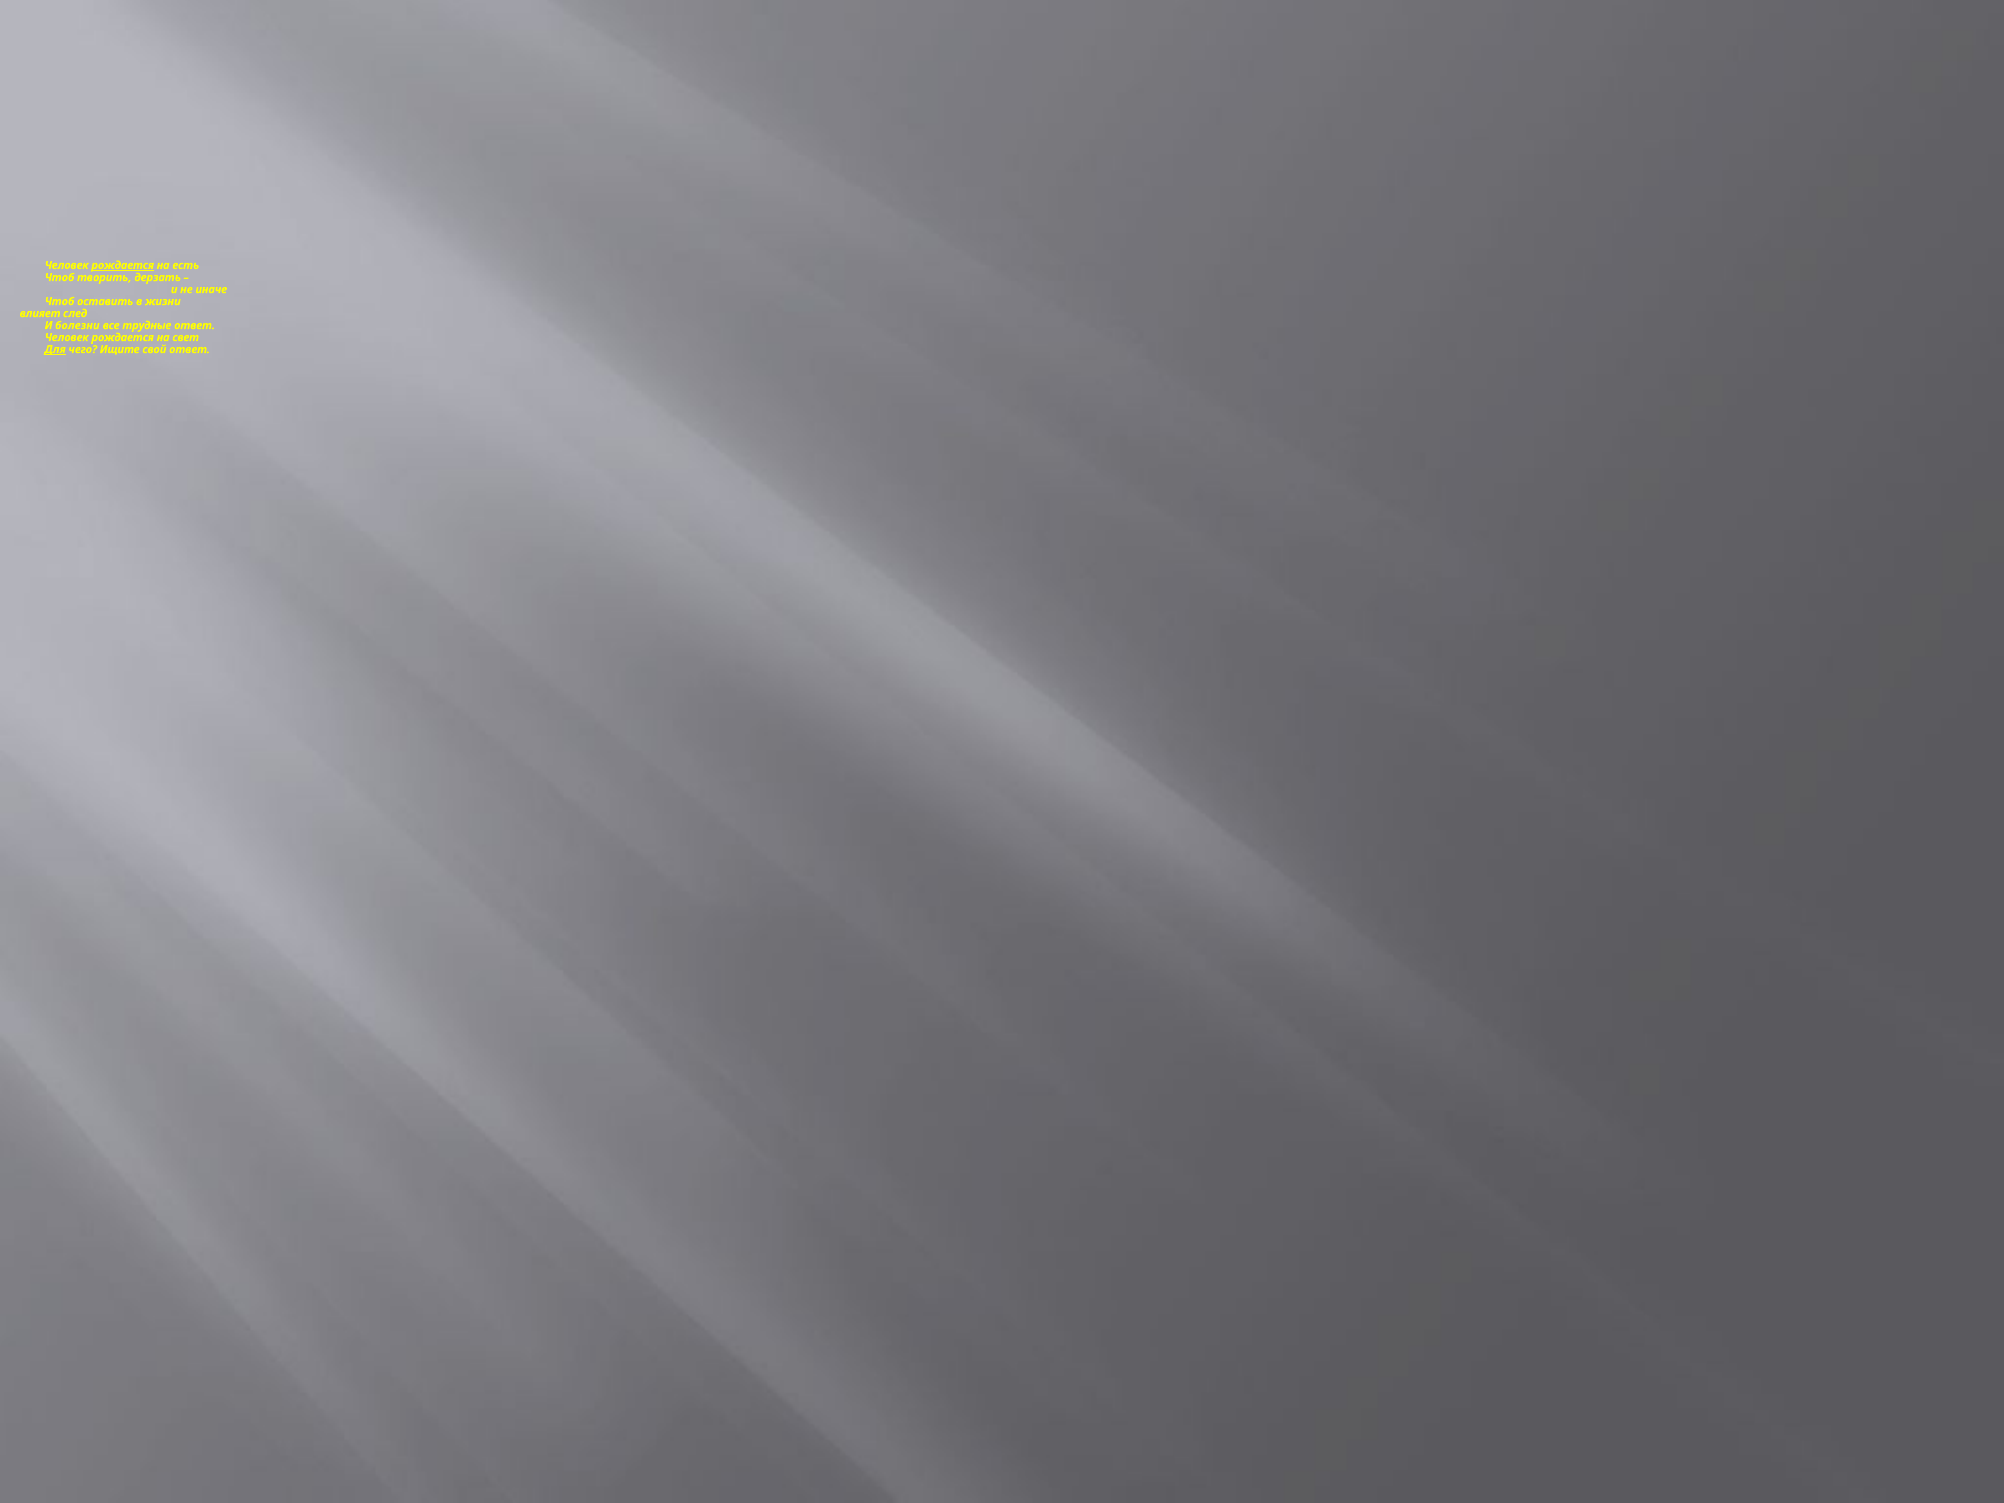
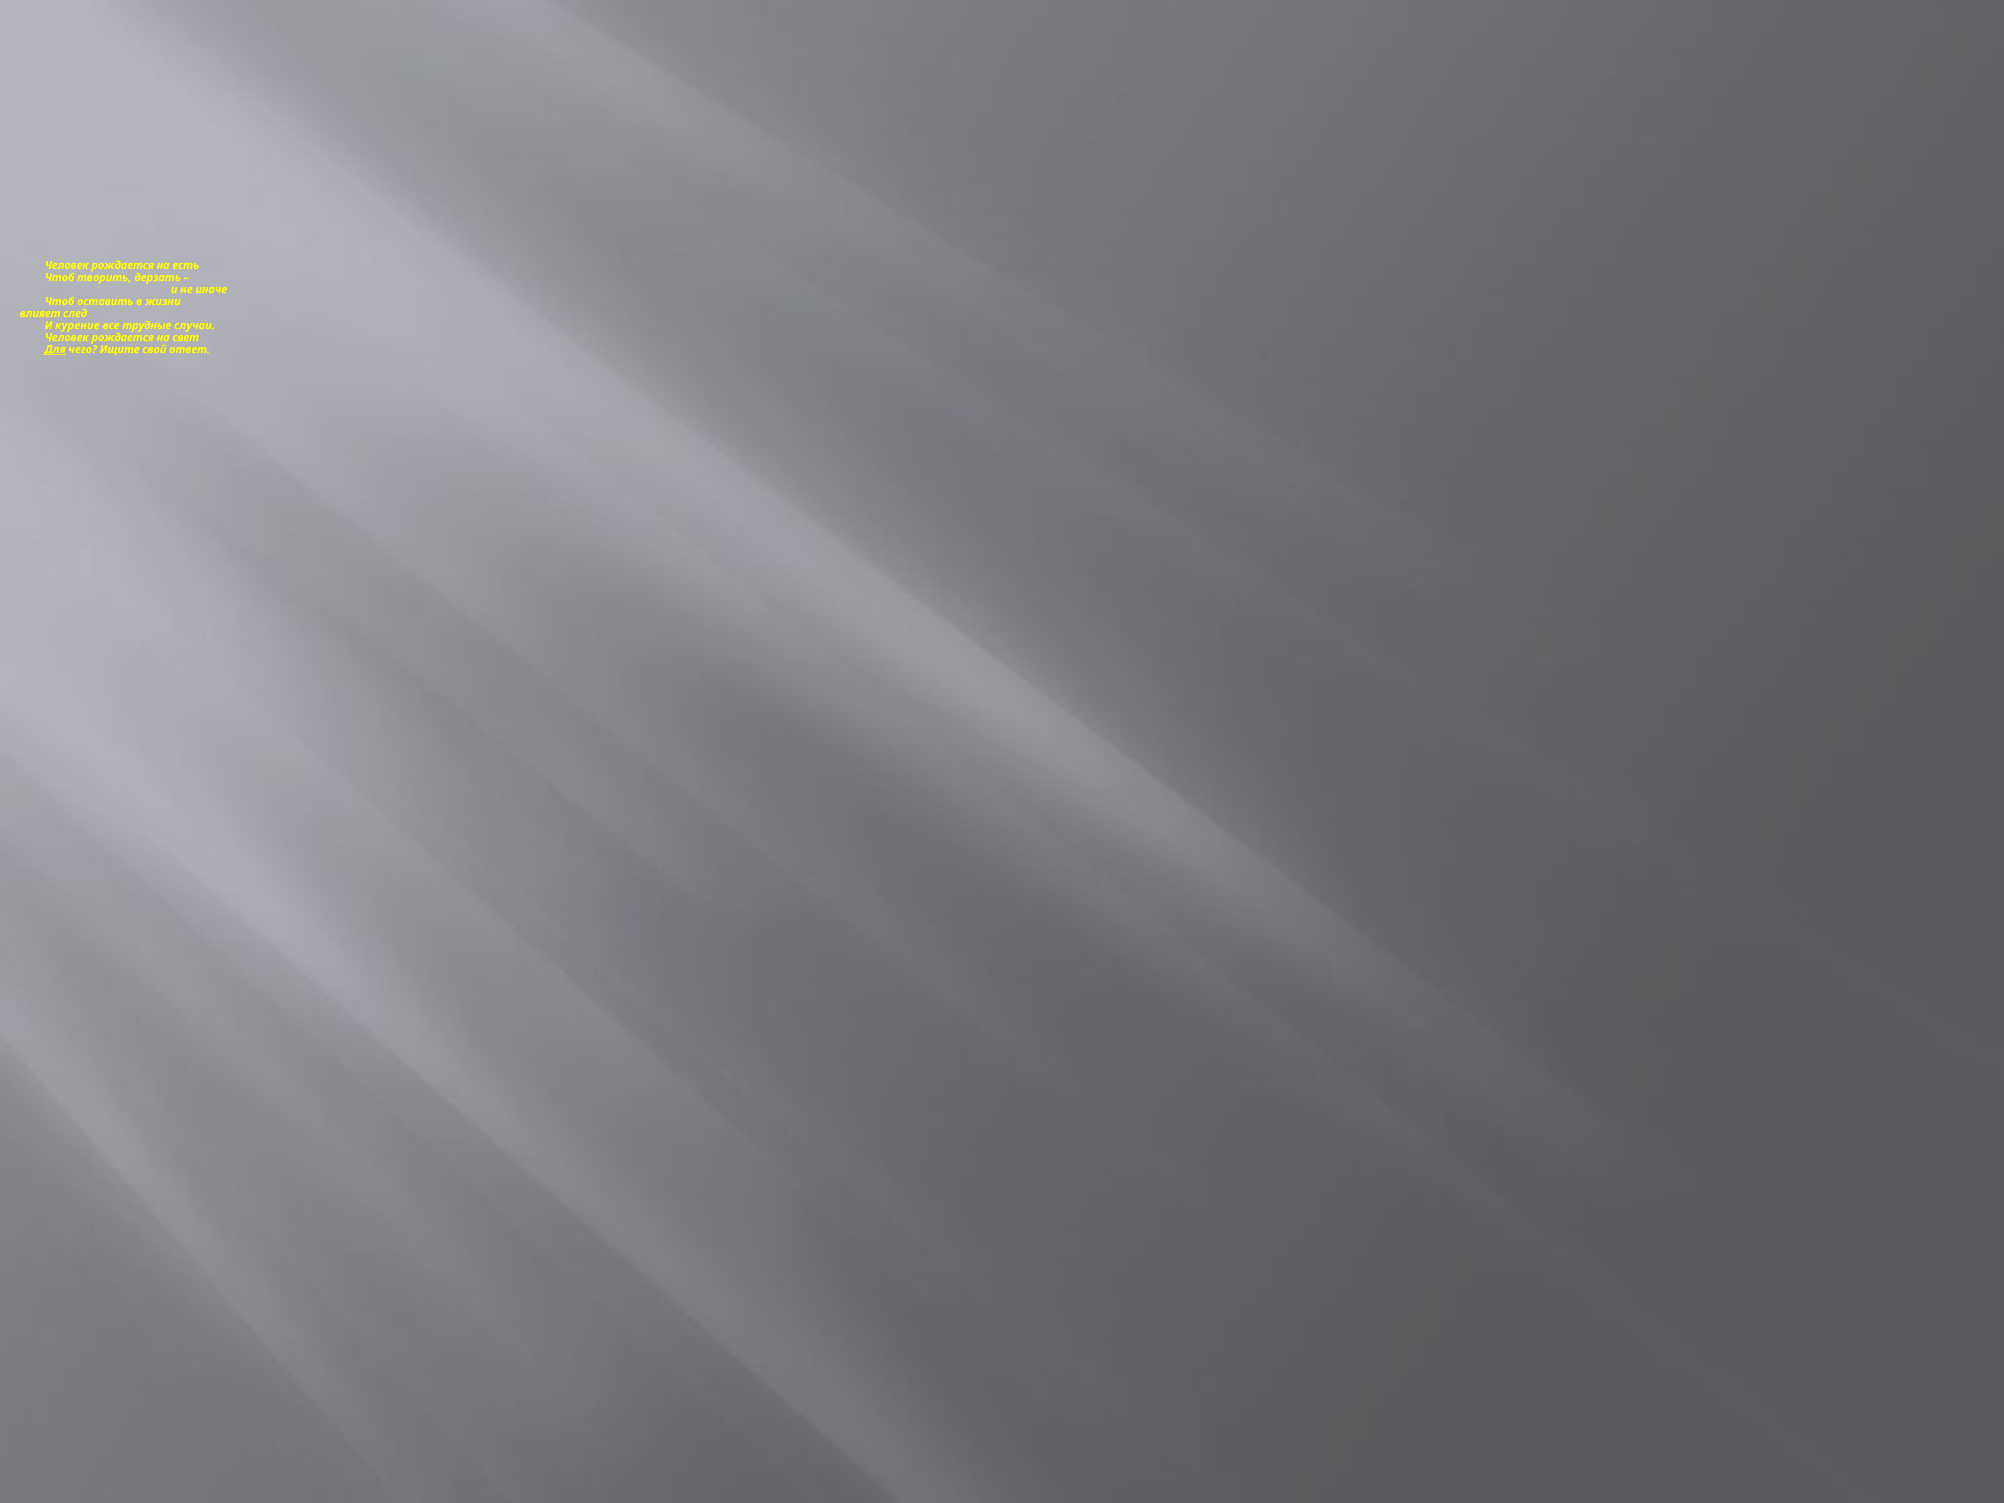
рождается at (123, 265) underline: present -> none
болезни: болезни -> курение
трудные ответ: ответ -> случаи
